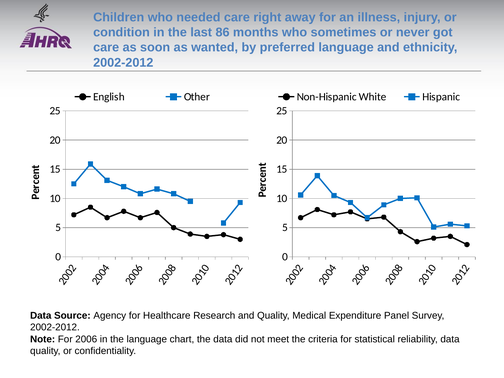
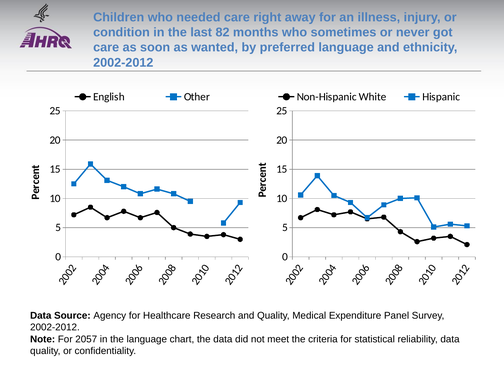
86: 86 -> 82
2006: 2006 -> 2057
